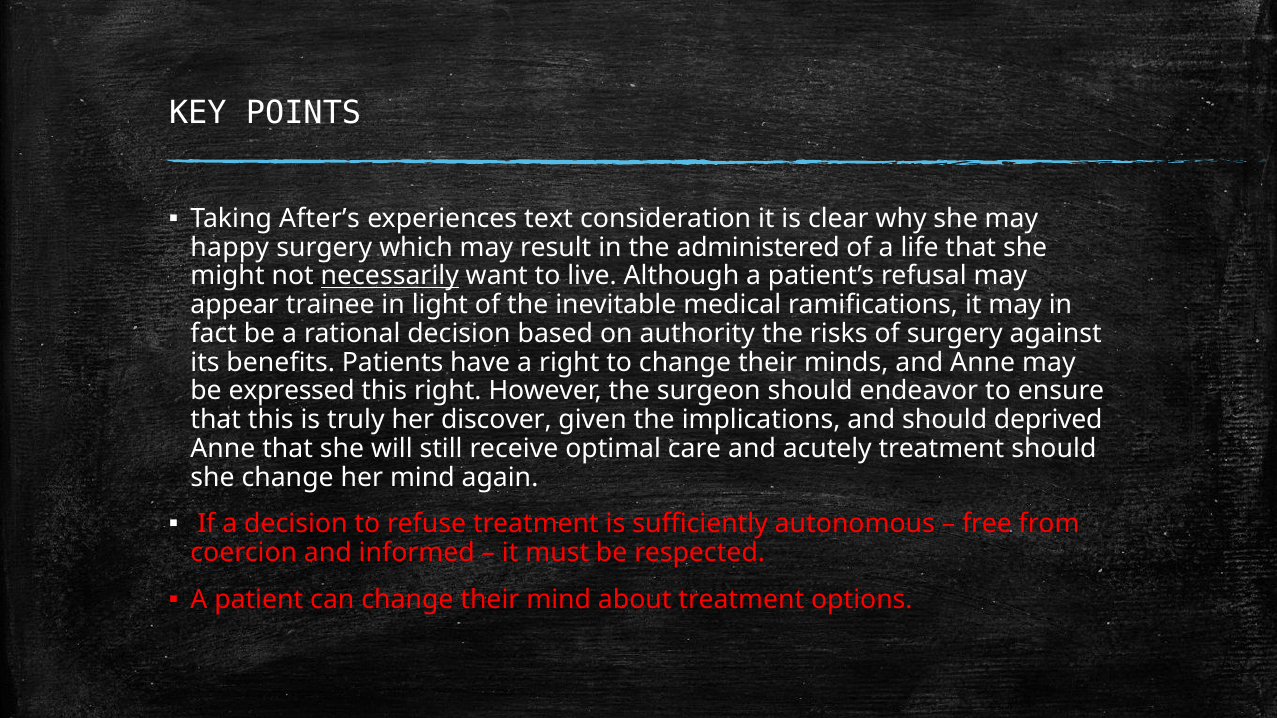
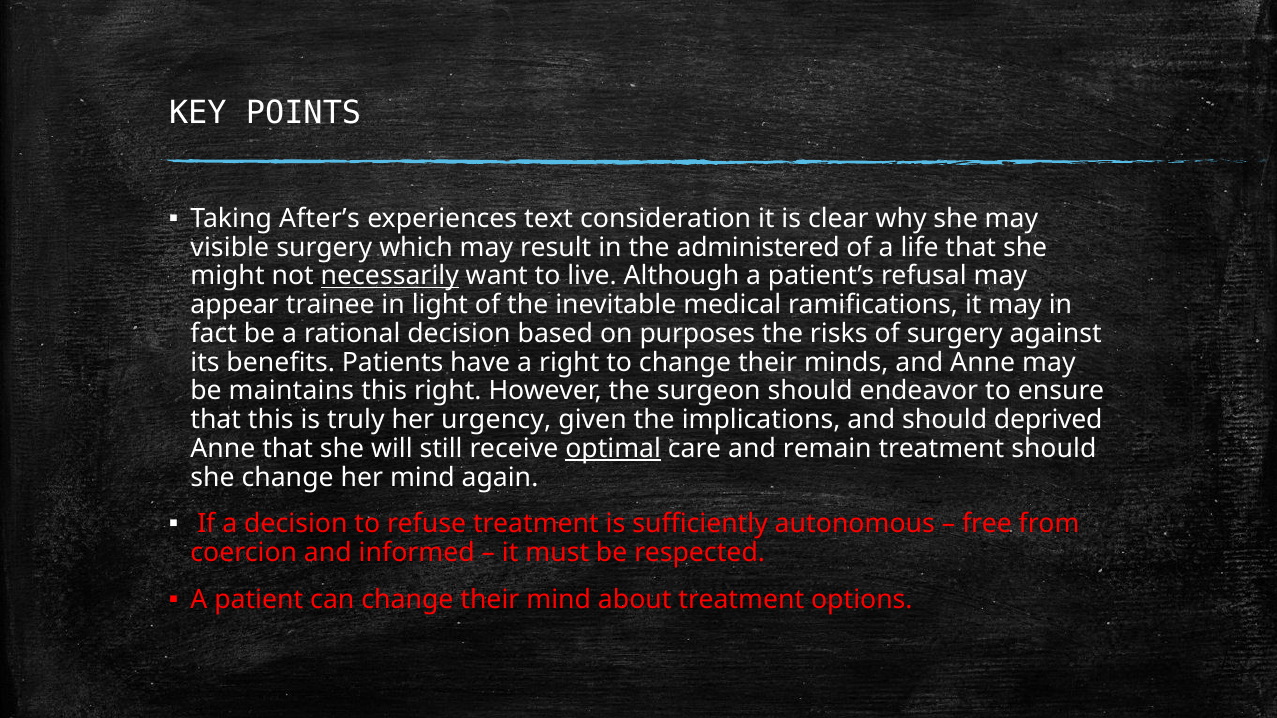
happy: happy -> visible
authority: authority -> purposes
expressed: expressed -> maintains
discover: discover -> urgency
optimal underline: none -> present
acutely: acutely -> remain
